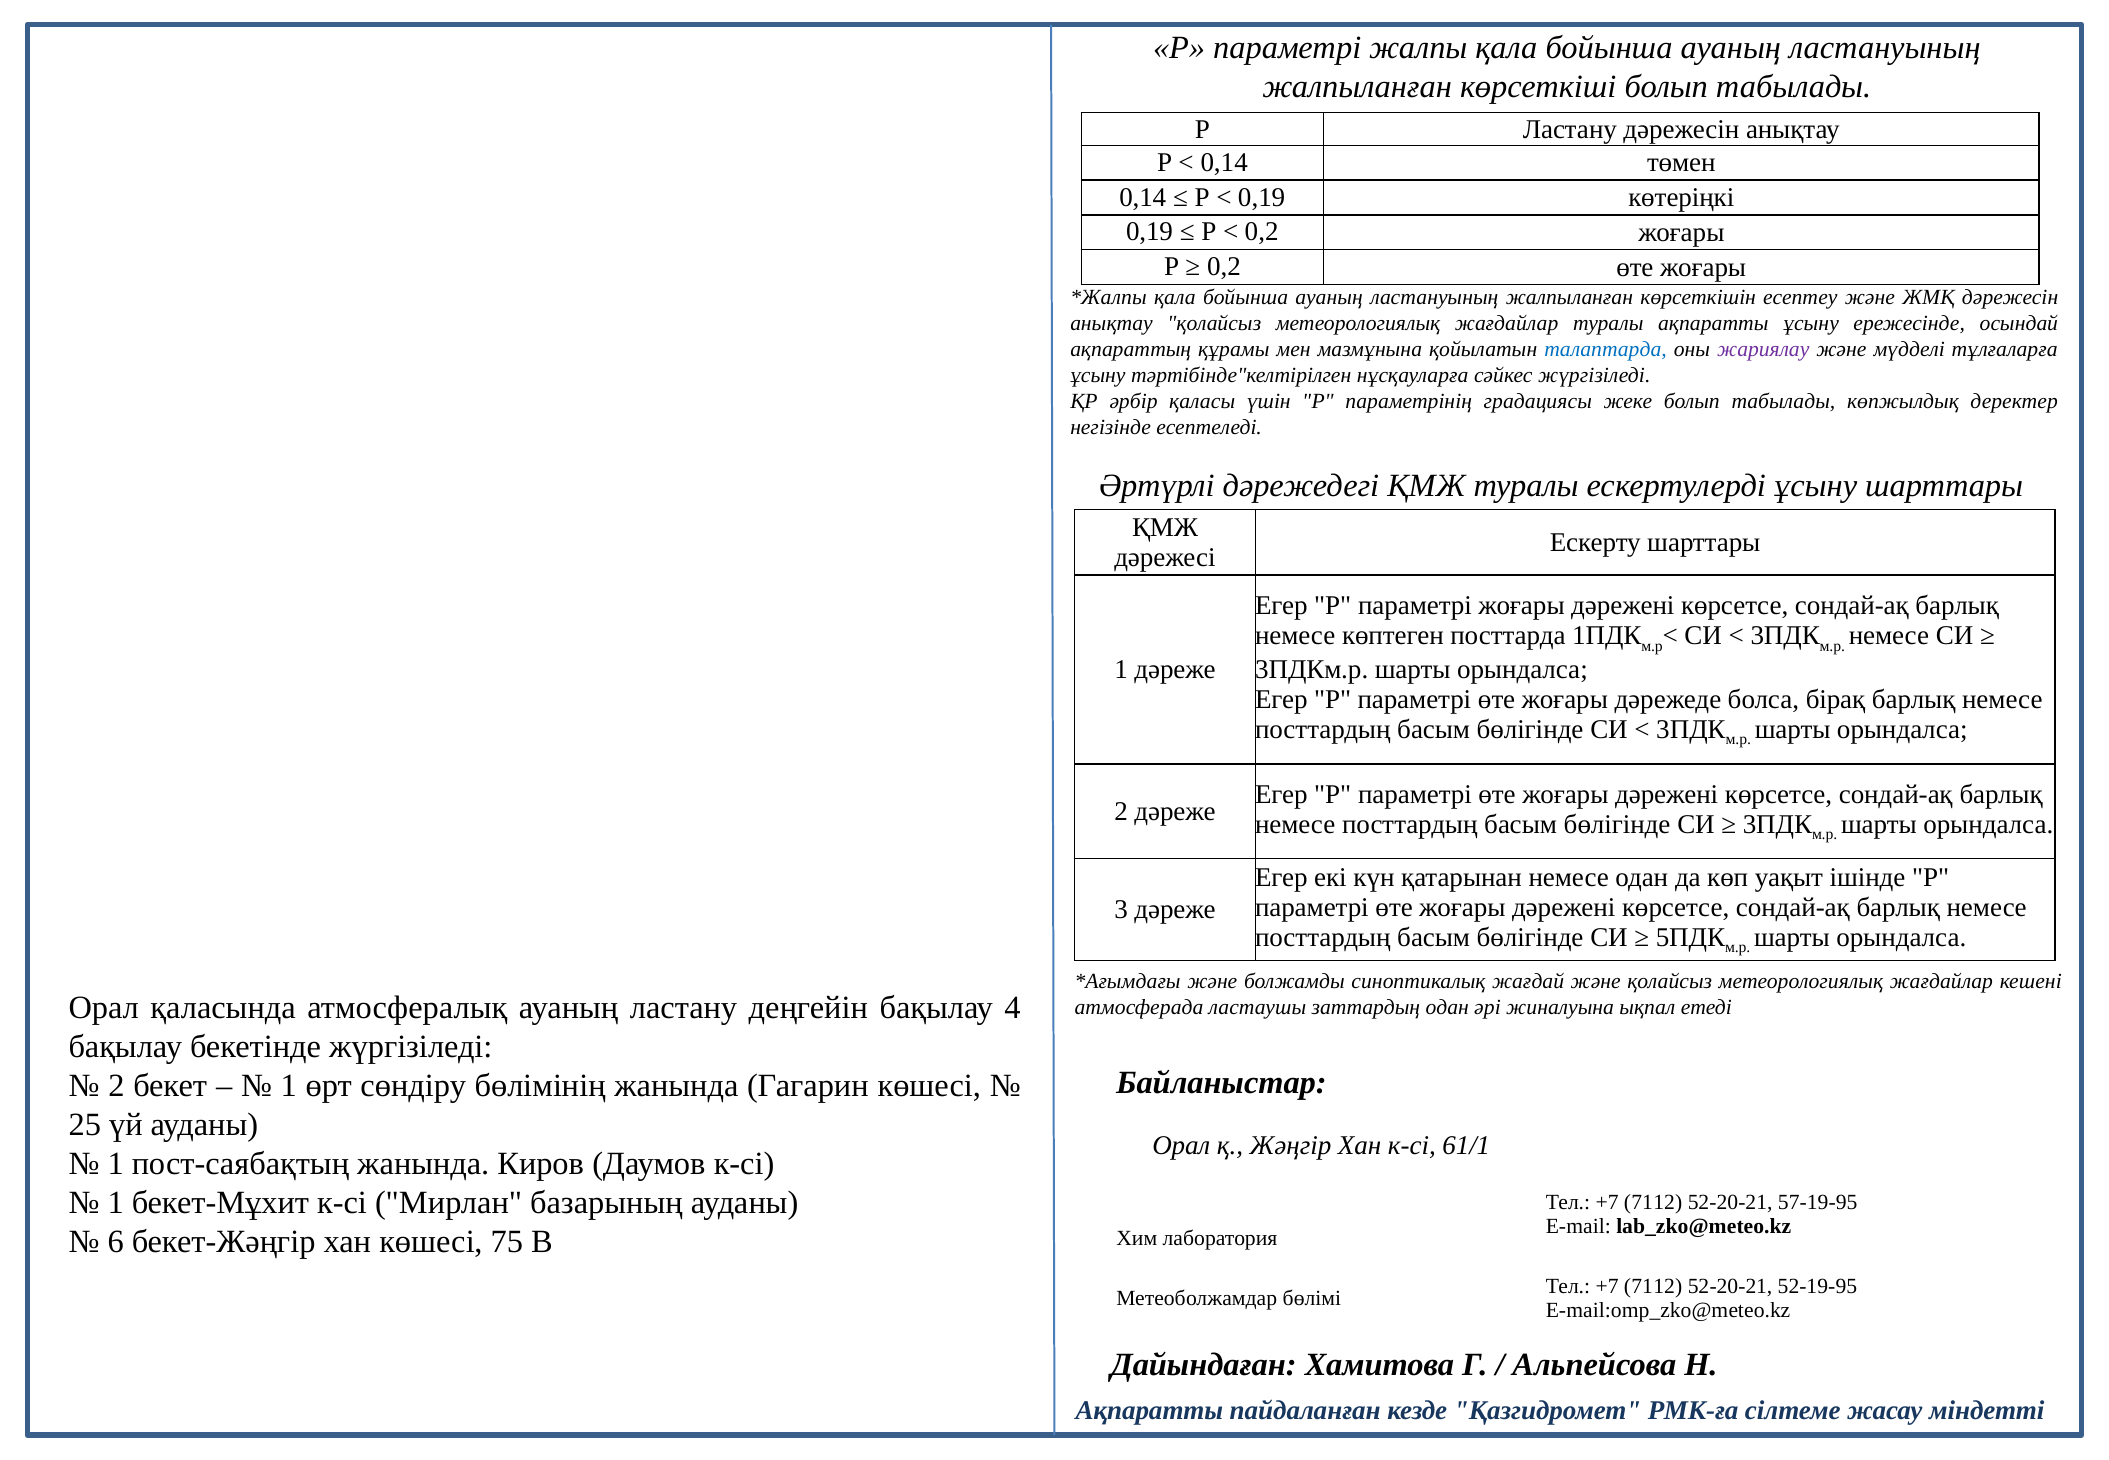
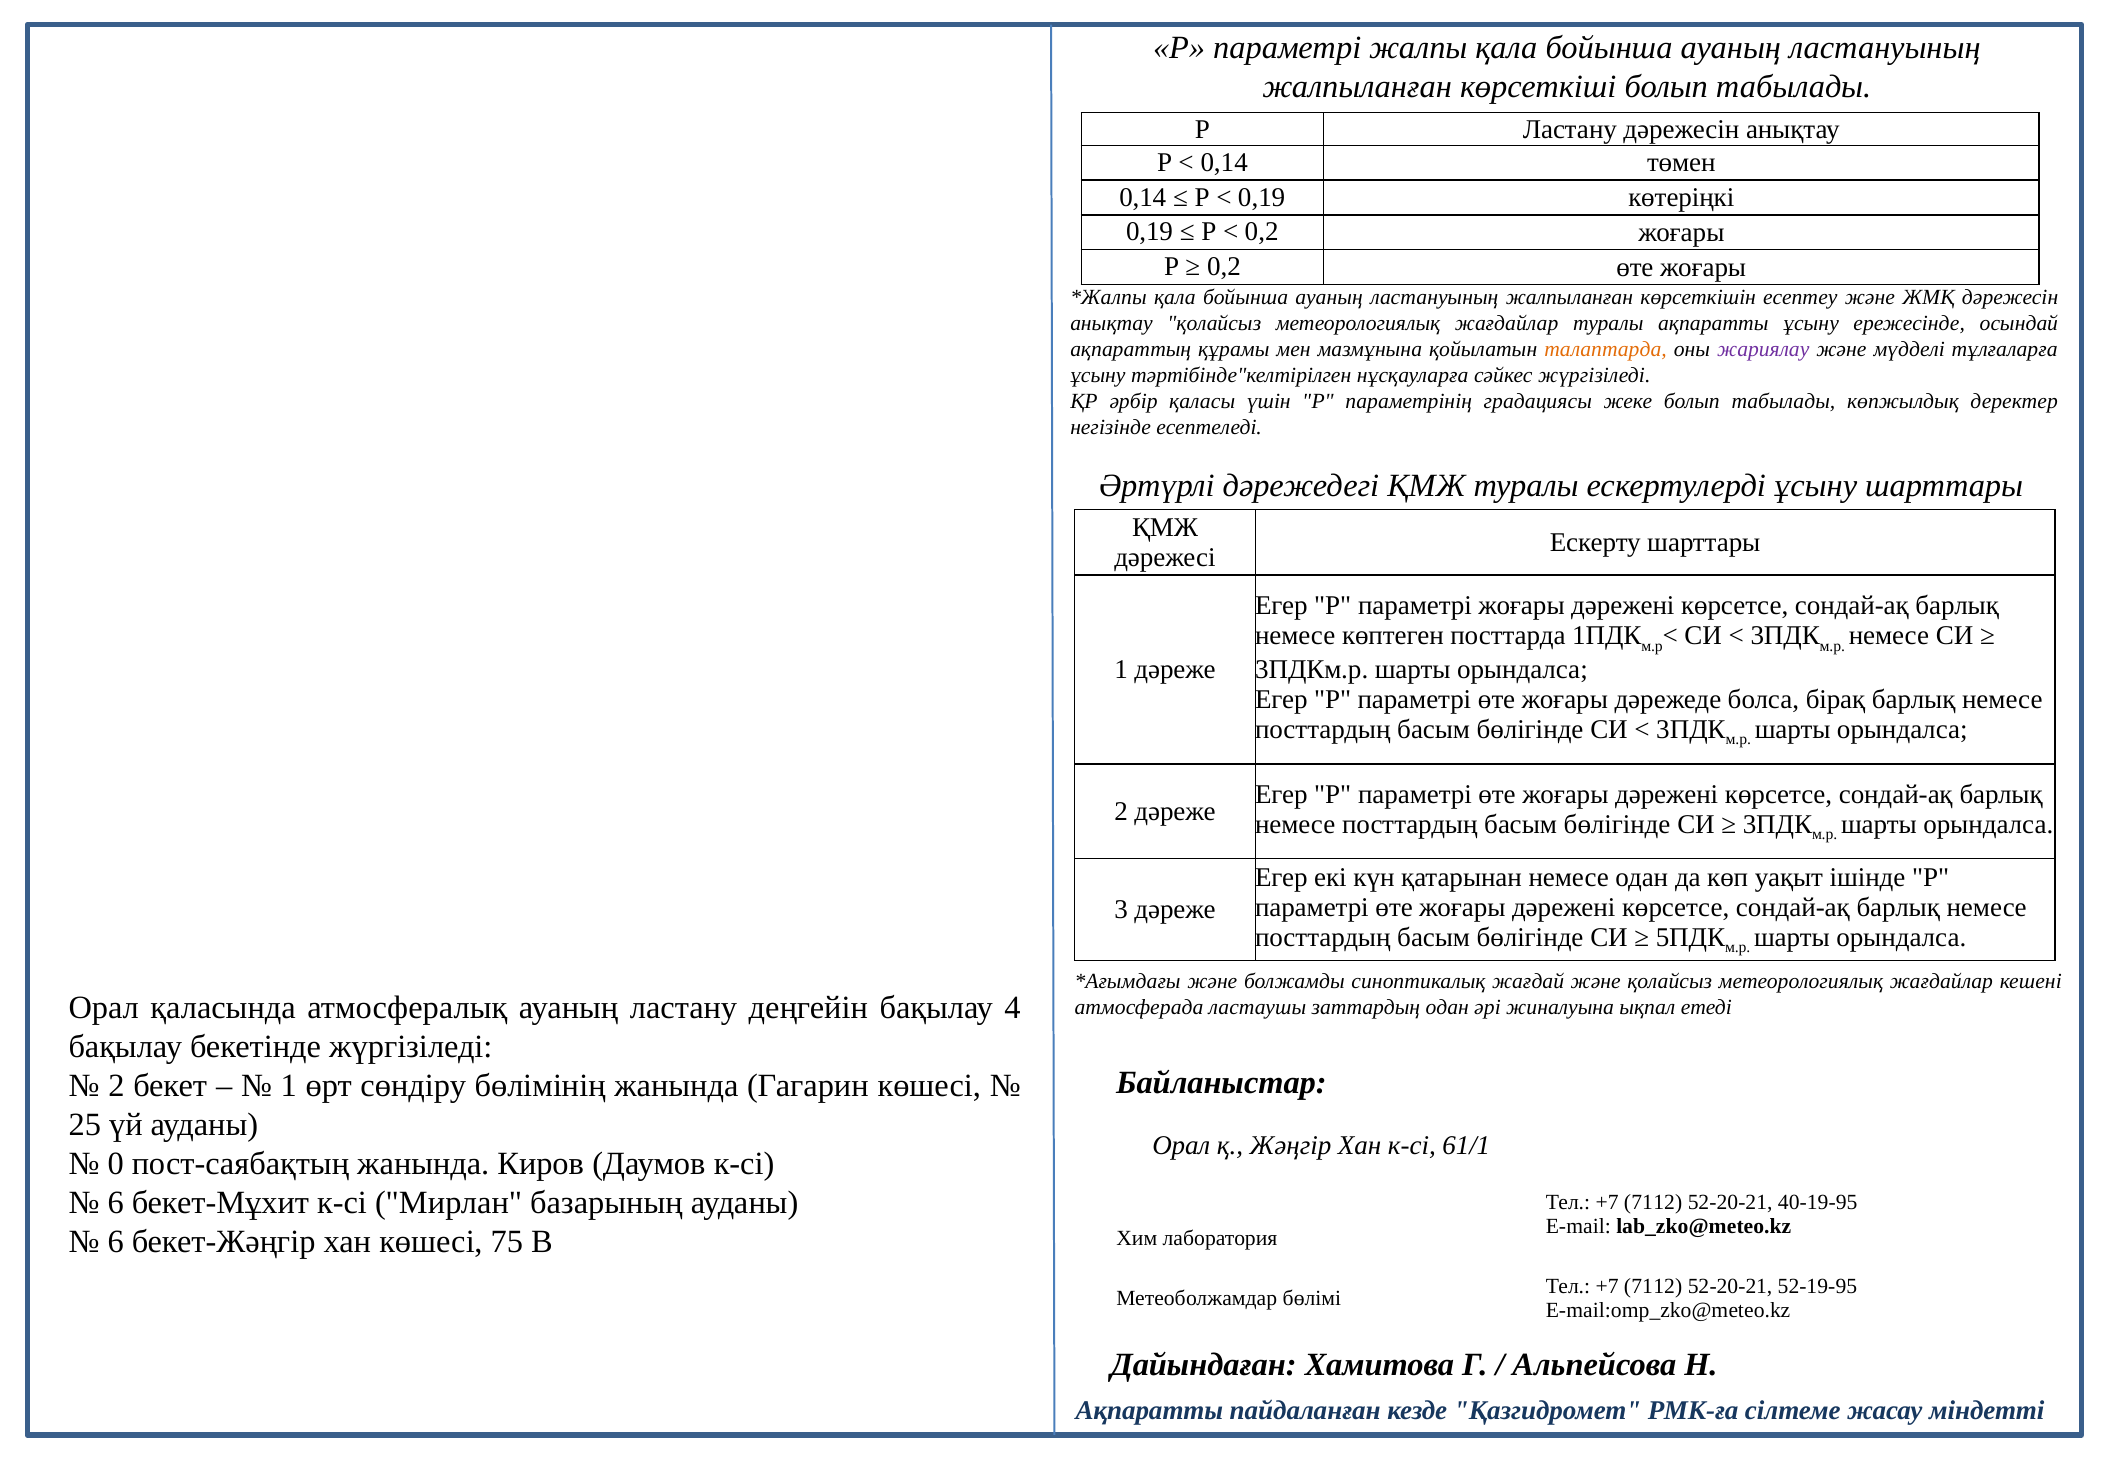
талаптарда colour: blue -> orange
1 at (116, 1164): 1 -> 0
1 at (116, 1203): 1 -> 6
57-19-95: 57-19-95 -> 40-19-95
